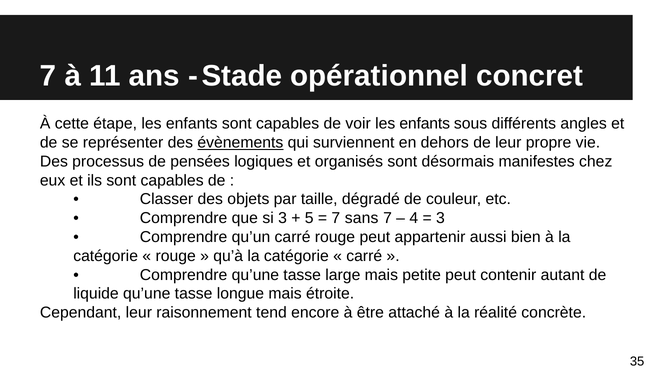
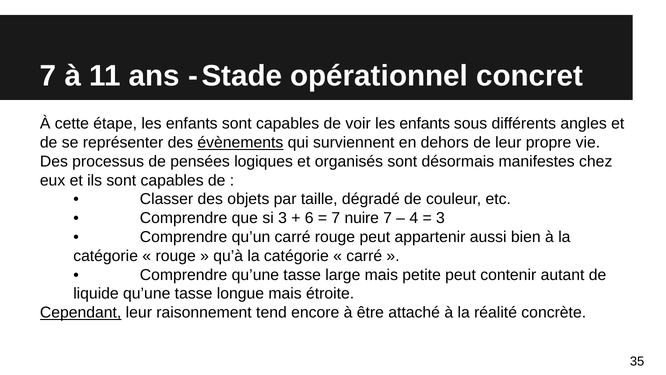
5: 5 -> 6
sans: sans -> nuire
Cependant underline: none -> present
